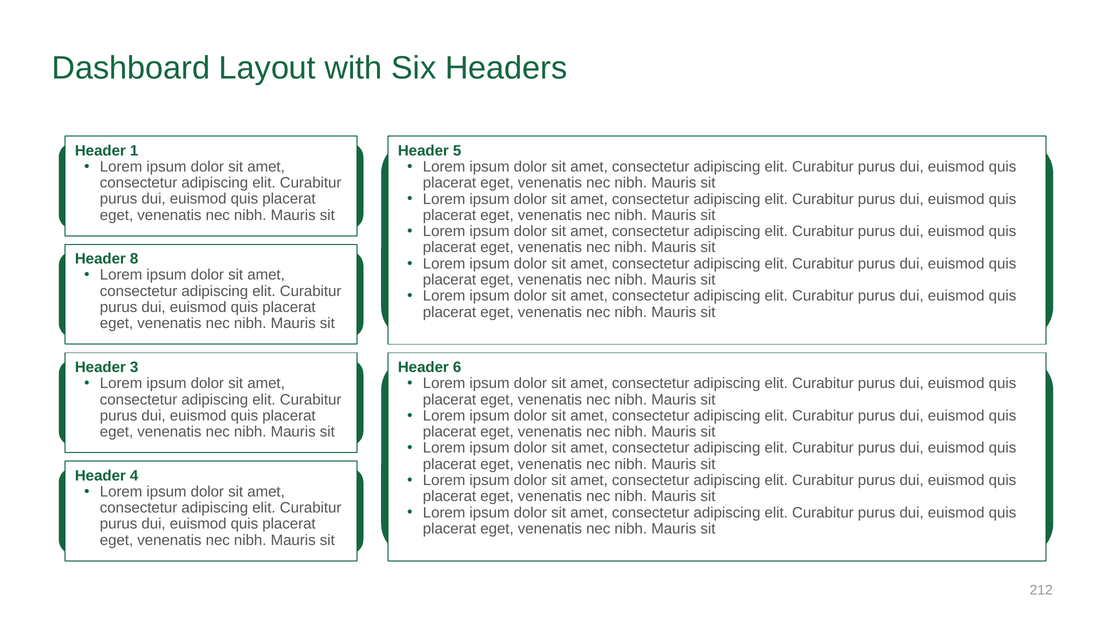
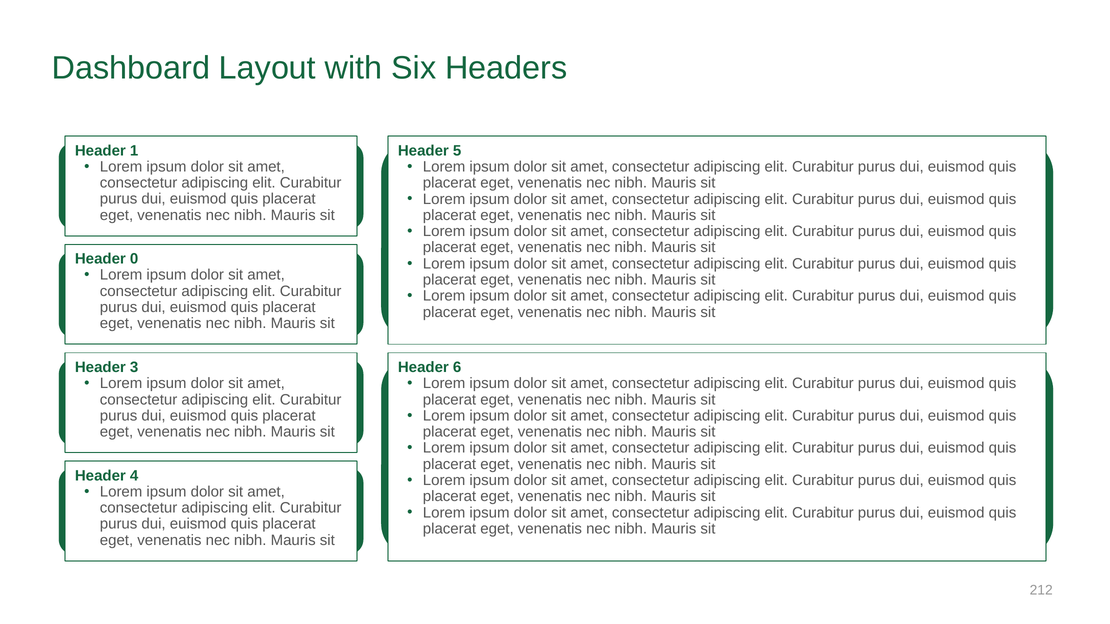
8: 8 -> 0
